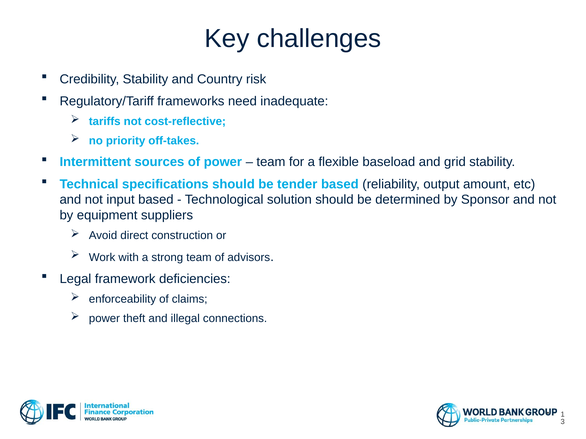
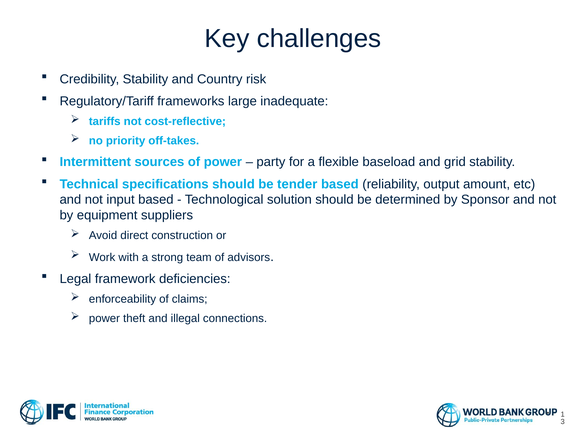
need: need -> large
team at (271, 162): team -> party
